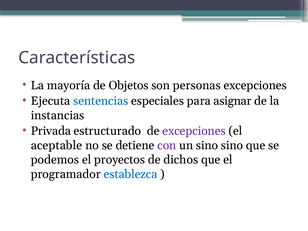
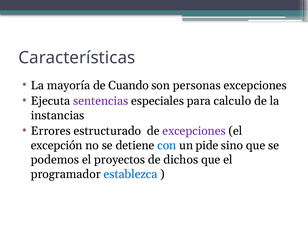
Objetos: Objetos -> Cuando
sentencias colour: blue -> purple
asignar: asignar -> calculo
Privada: Privada -> Errores
aceptable: aceptable -> excepción
con colour: purple -> blue
un sino: sino -> pide
